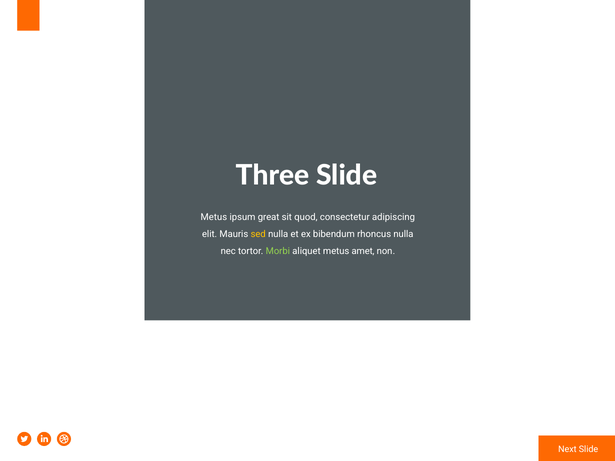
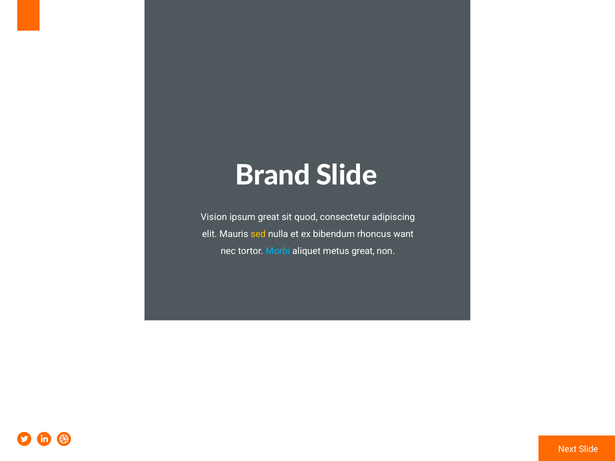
Three: Three -> Brand
Metus at (214, 218): Metus -> Vision
rhoncus nulla: nulla -> want
Morbi colour: light green -> light blue
metus amet: amet -> great
